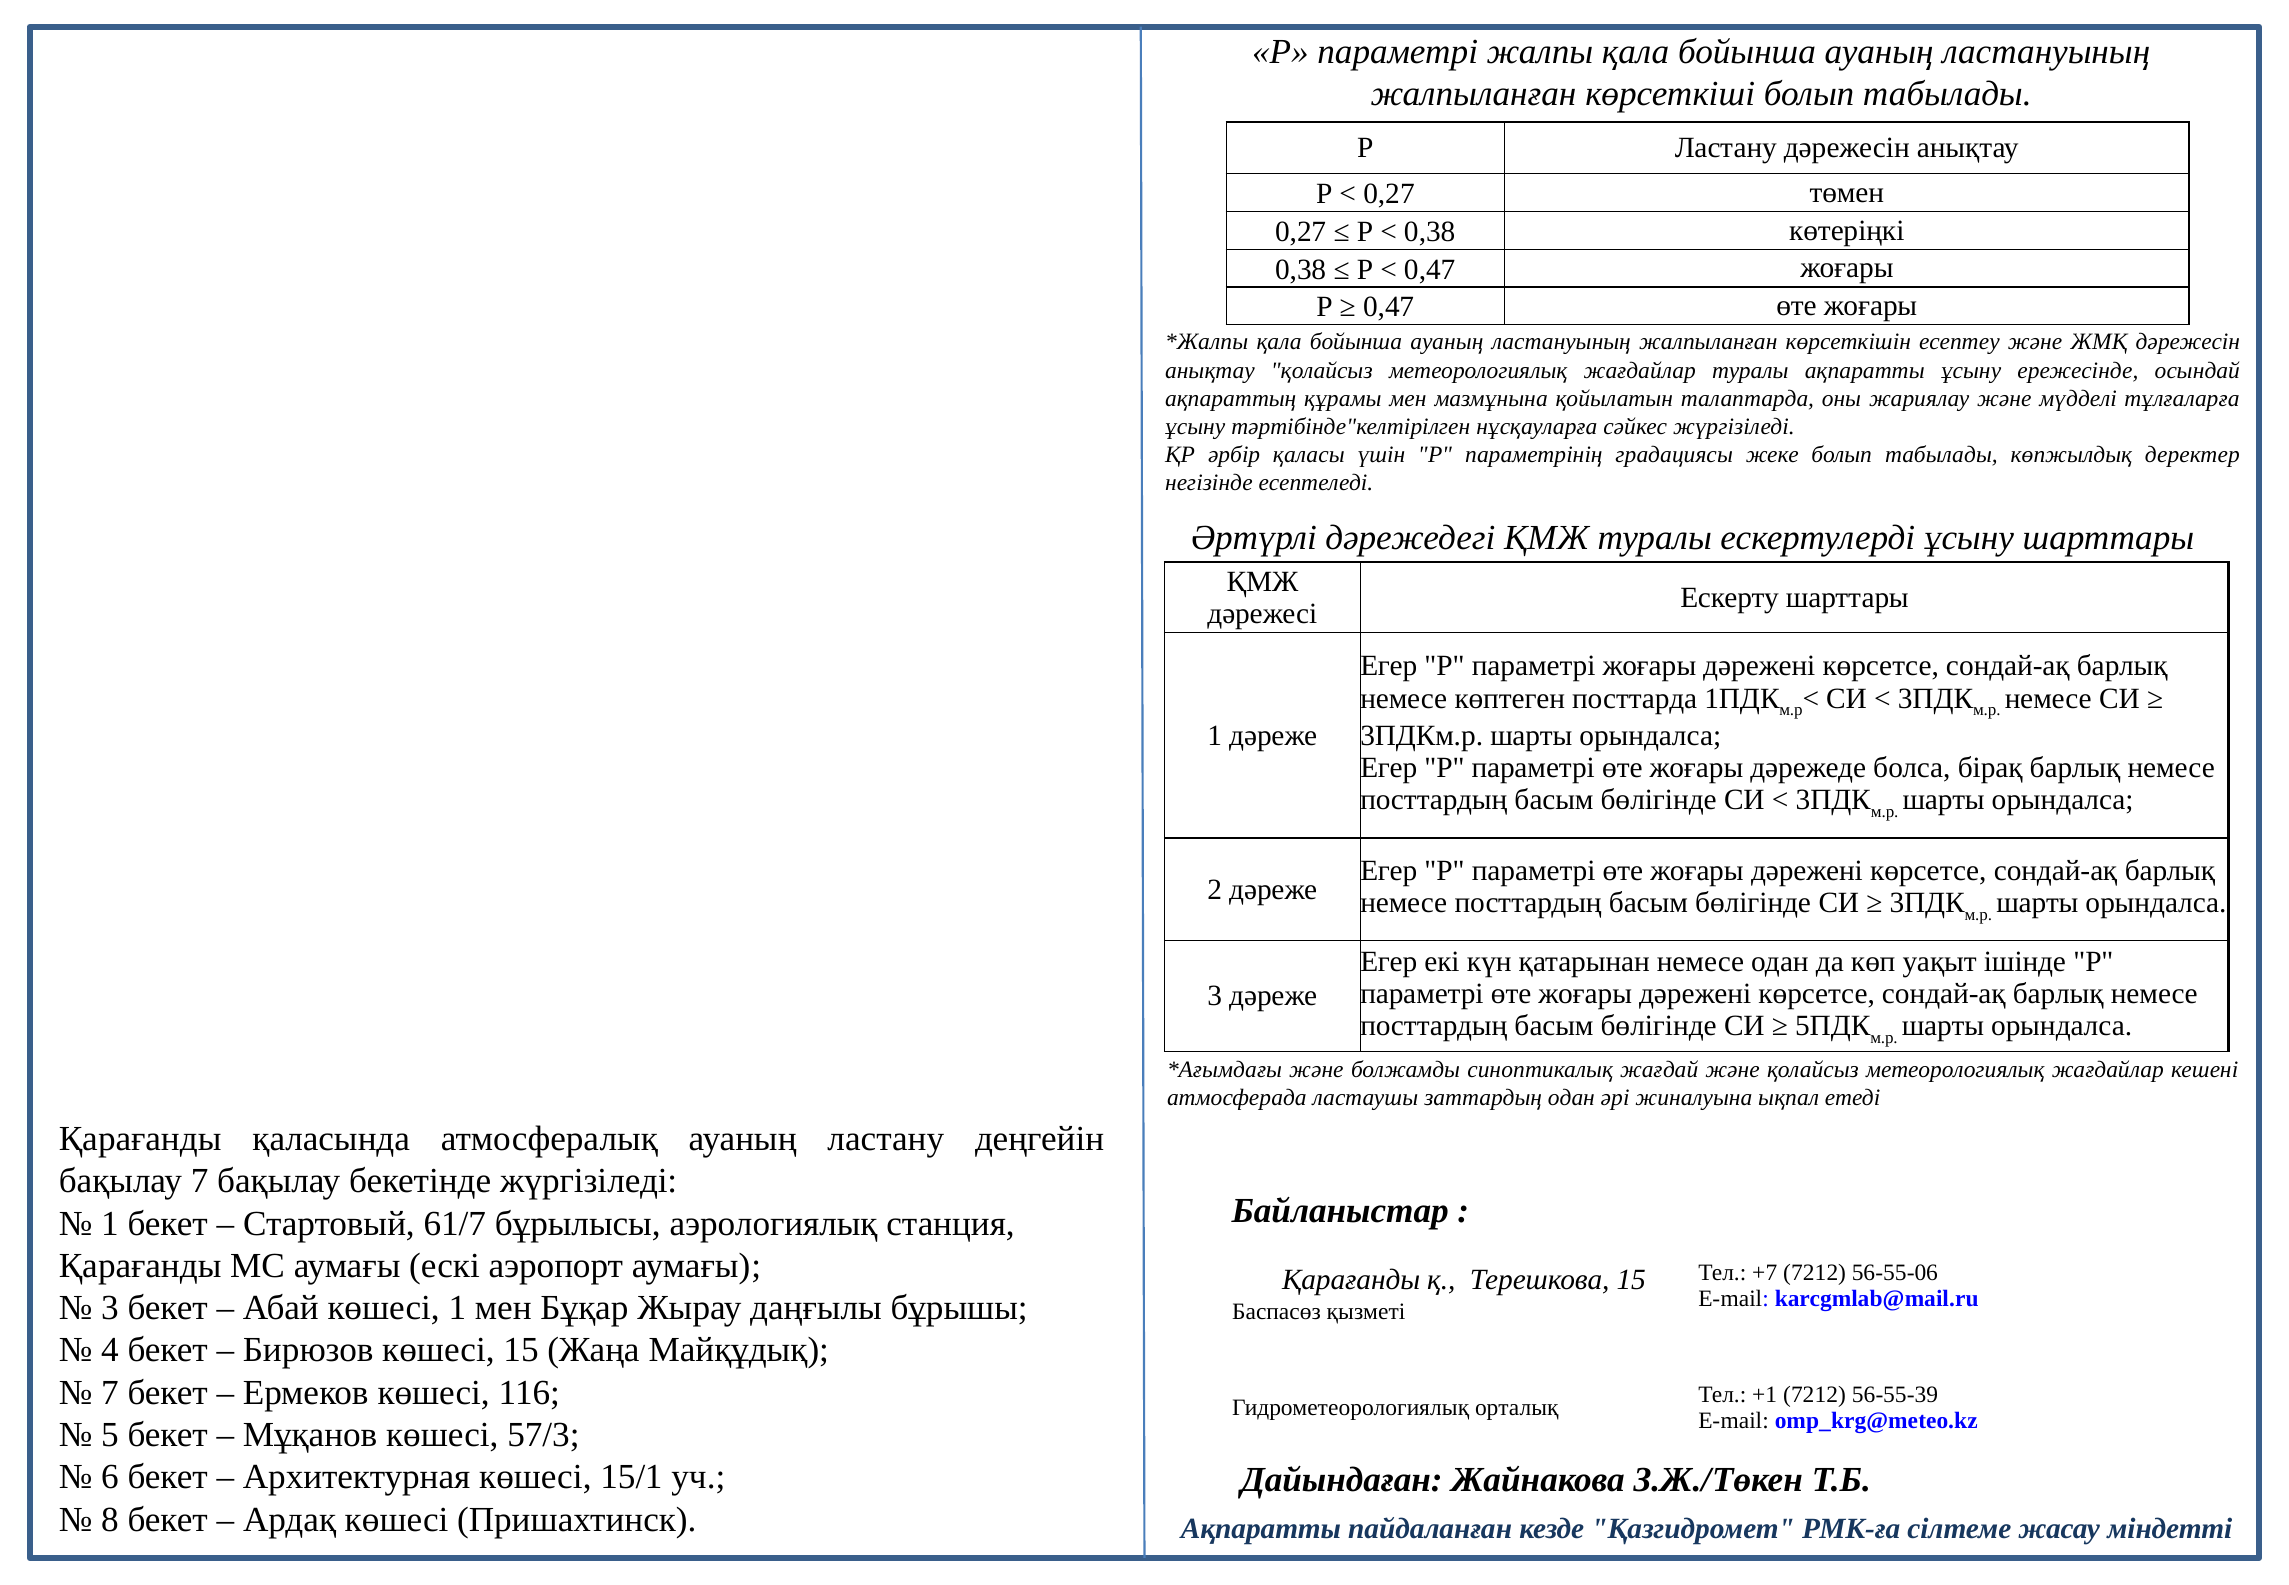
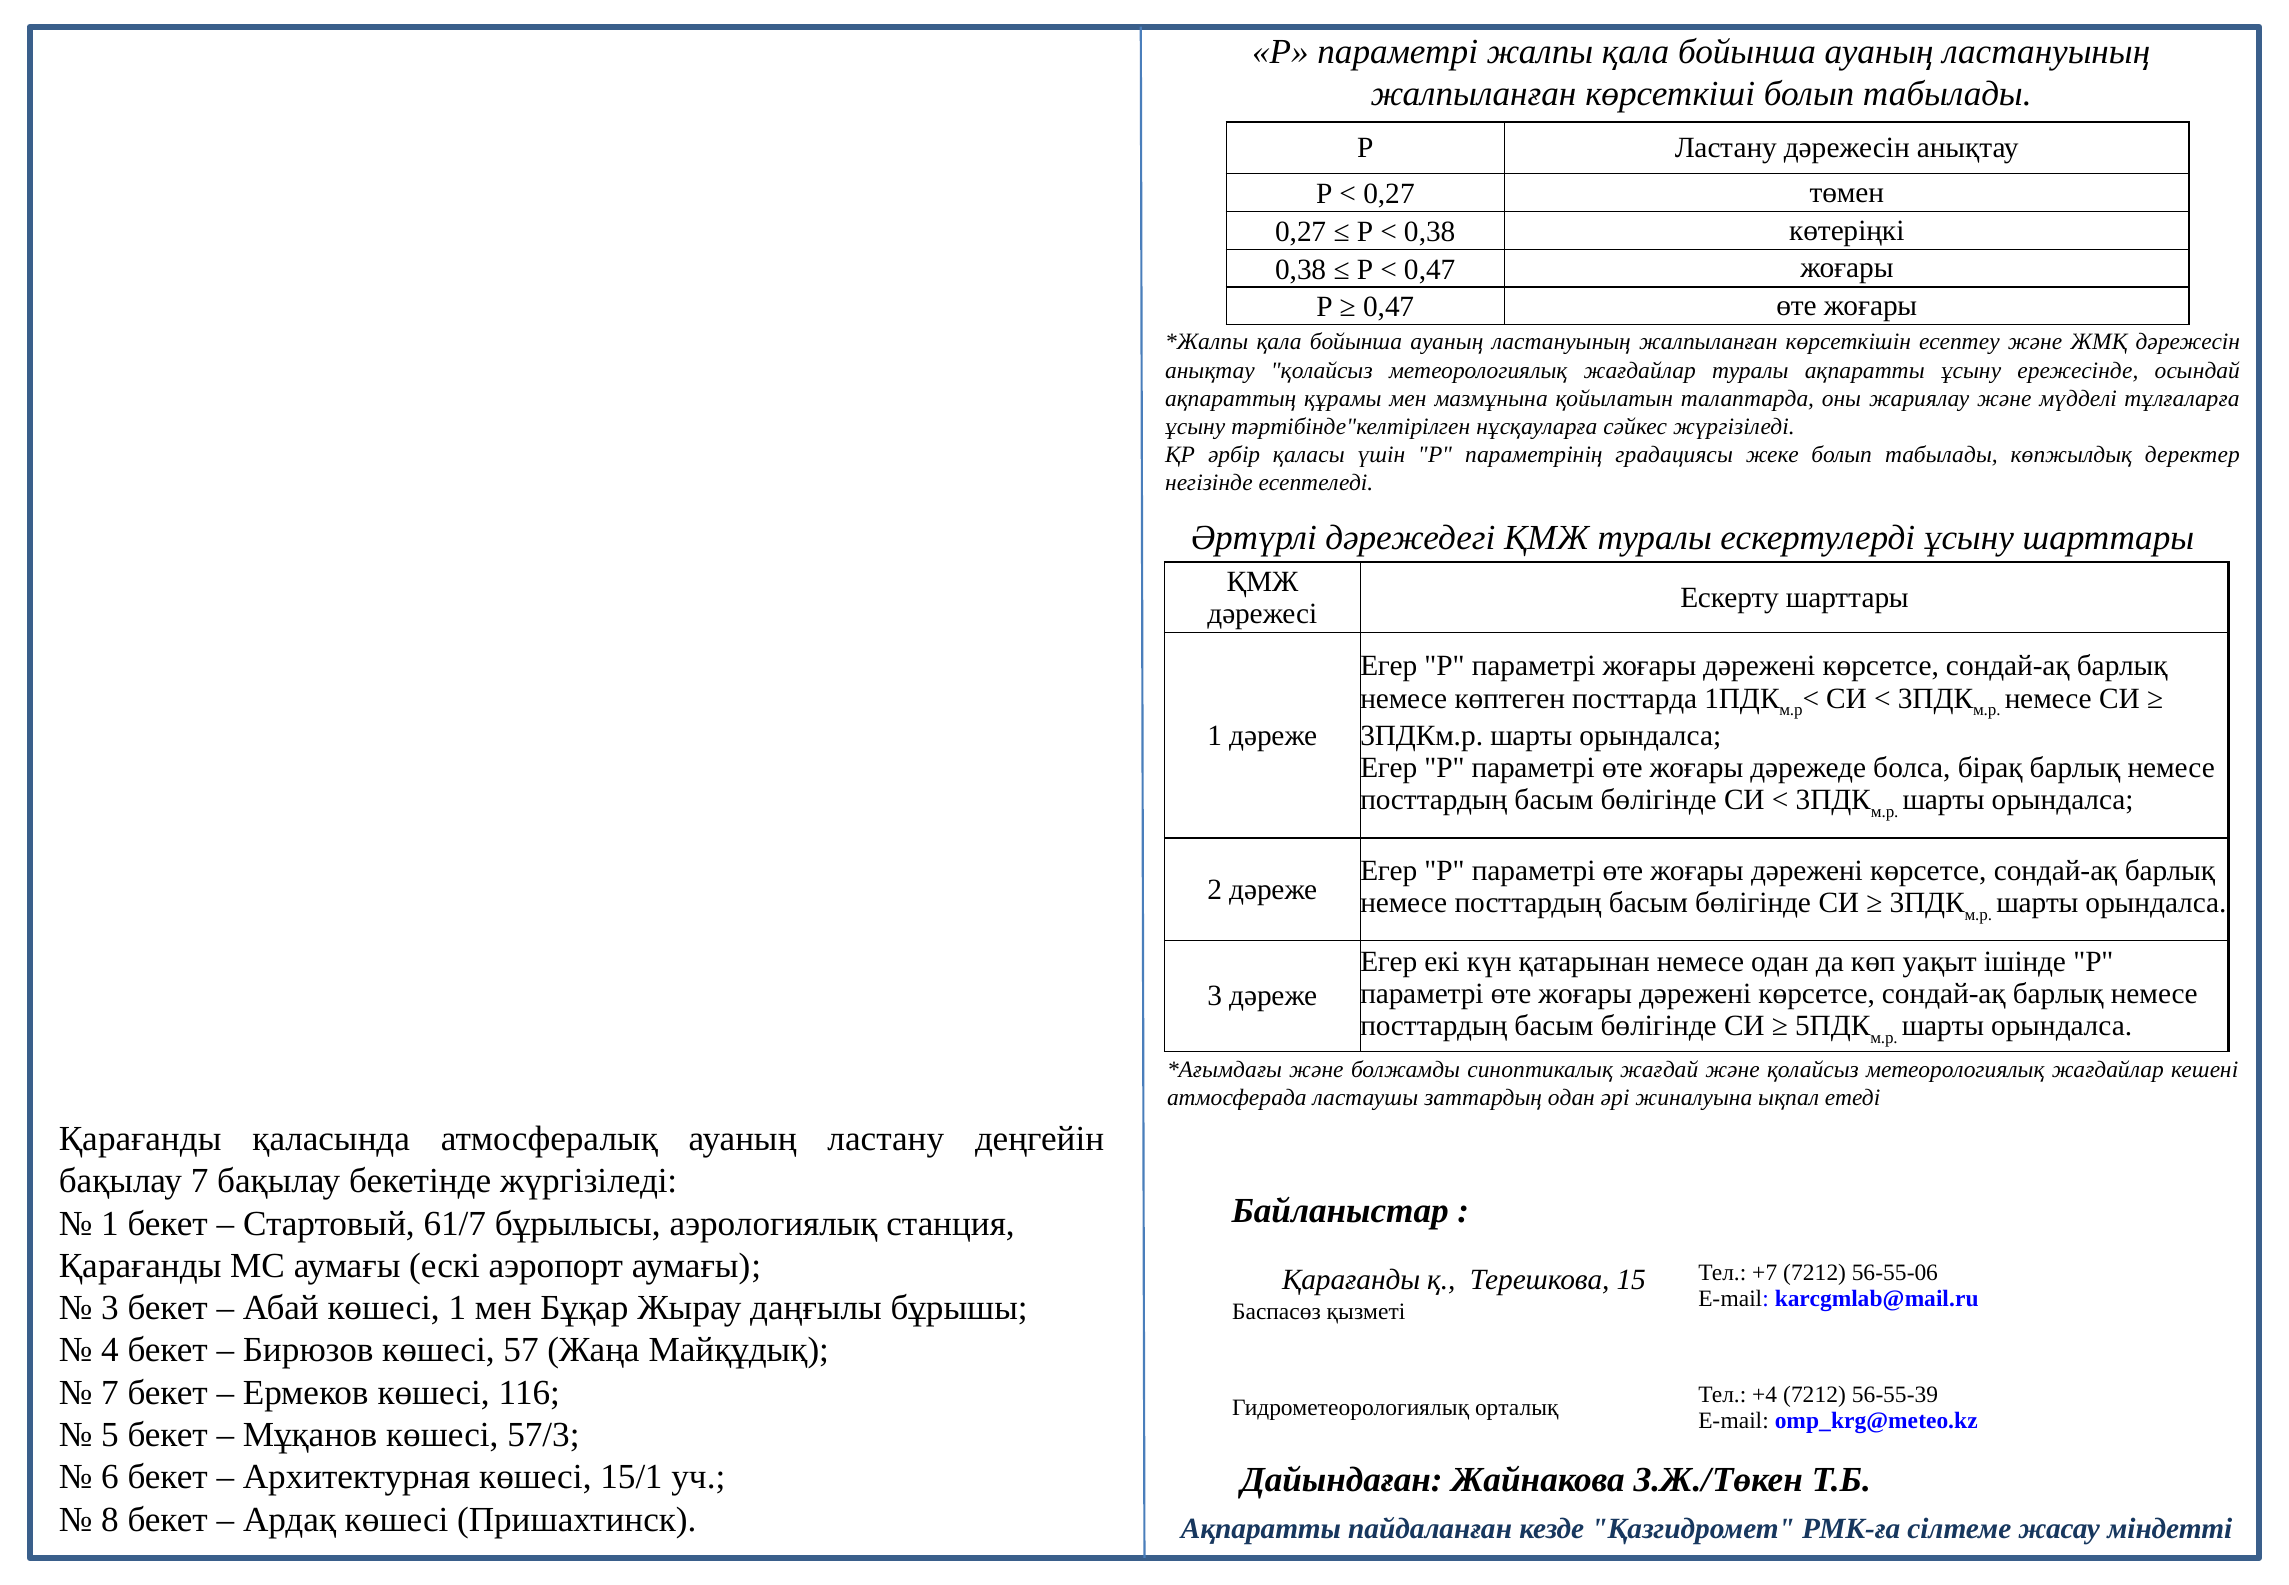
көшесі 15: 15 -> 57
+1: +1 -> +4
